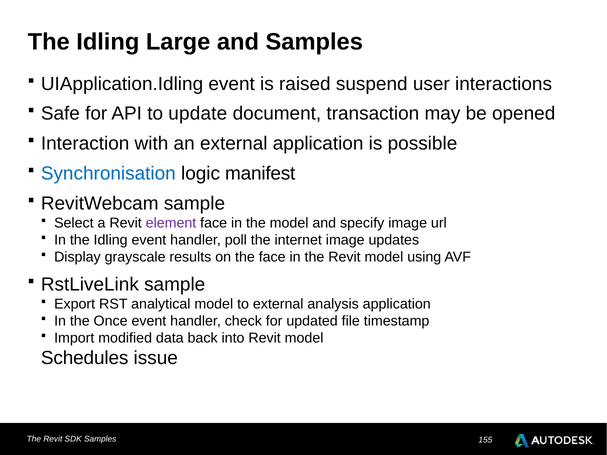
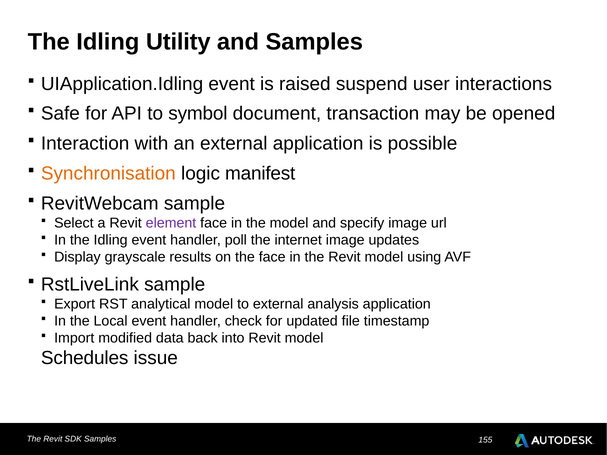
Large: Large -> Utility
update: update -> symbol
Synchronisation colour: blue -> orange
Once: Once -> Local
